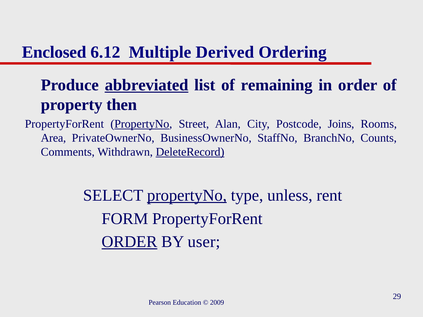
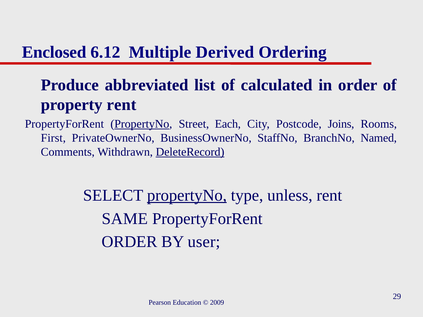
abbreviated underline: present -> none
remaining: remaining -> calculated
property then: then -> rent
Alan: Alan -> Each
Area: Area -> First
Counts: Counts -> Named
FORM: FORM -> SAME
ORDER at (129, 242) underline: present -> none
